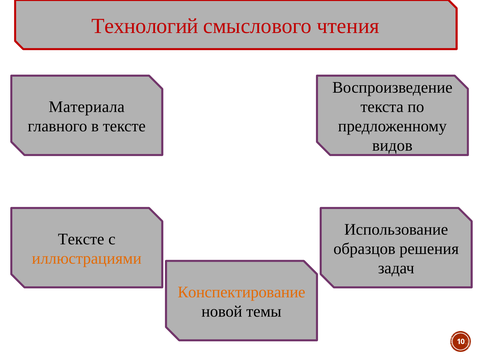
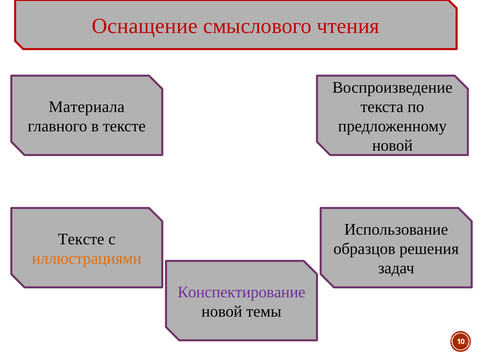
Технологий: Технологий -> Оснащение
видов at (392, 145): видов -> новой
Конспектирование colour: orange -> purple
